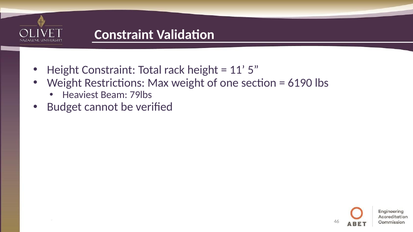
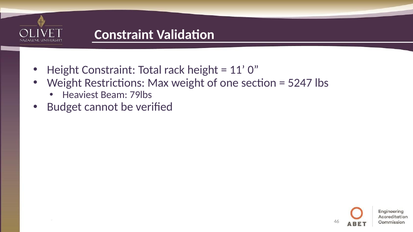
5: 5 -> 0
6190: 6190 -> 5247
